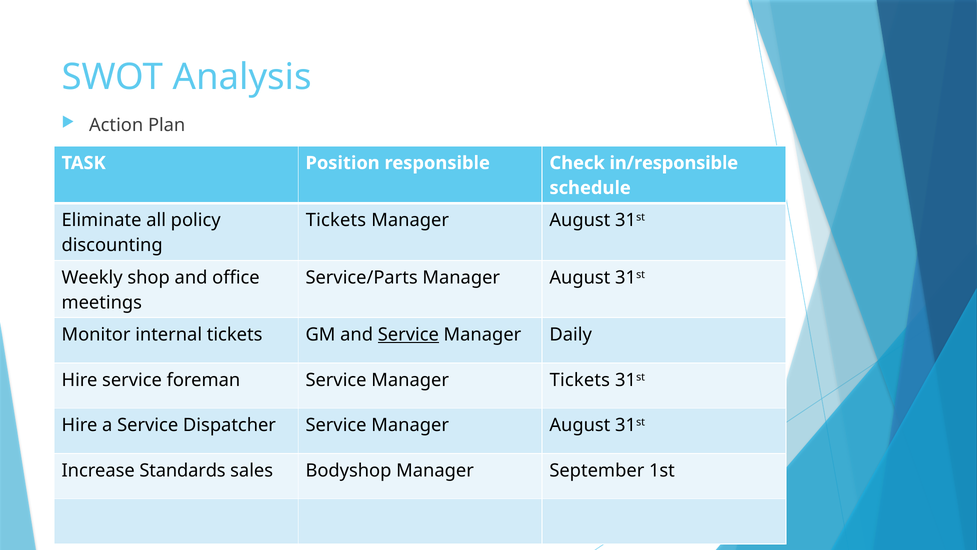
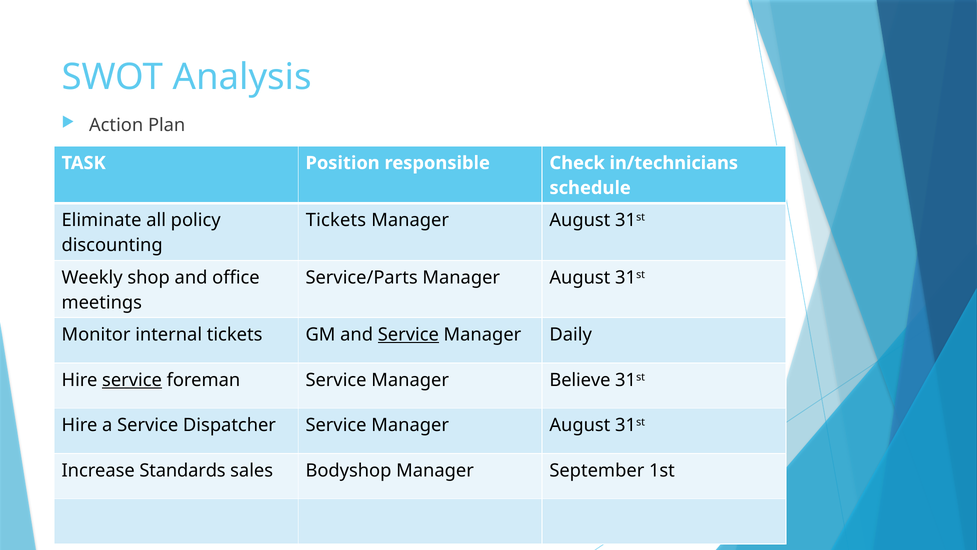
in/responsible: in/responsible -> in/technicians
service at (132, 380) underline: none -> present
Manager Tickets: Tickets -> Believe
